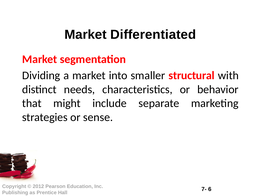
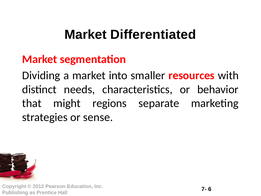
structural: structural -> resources
include: include -> regions
